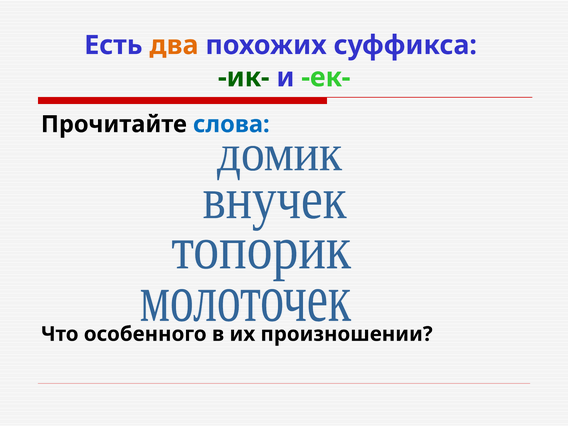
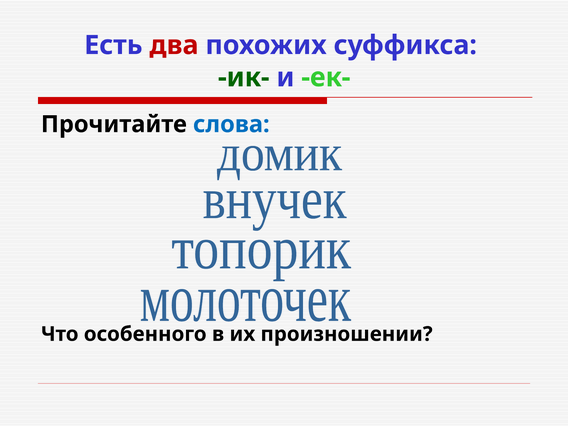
два colour: orange -> red
